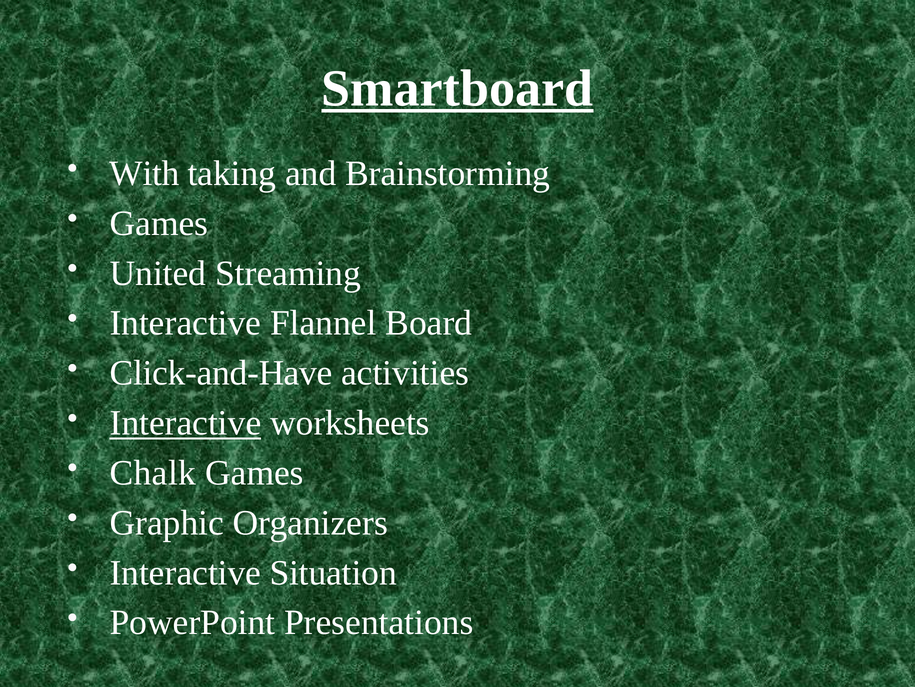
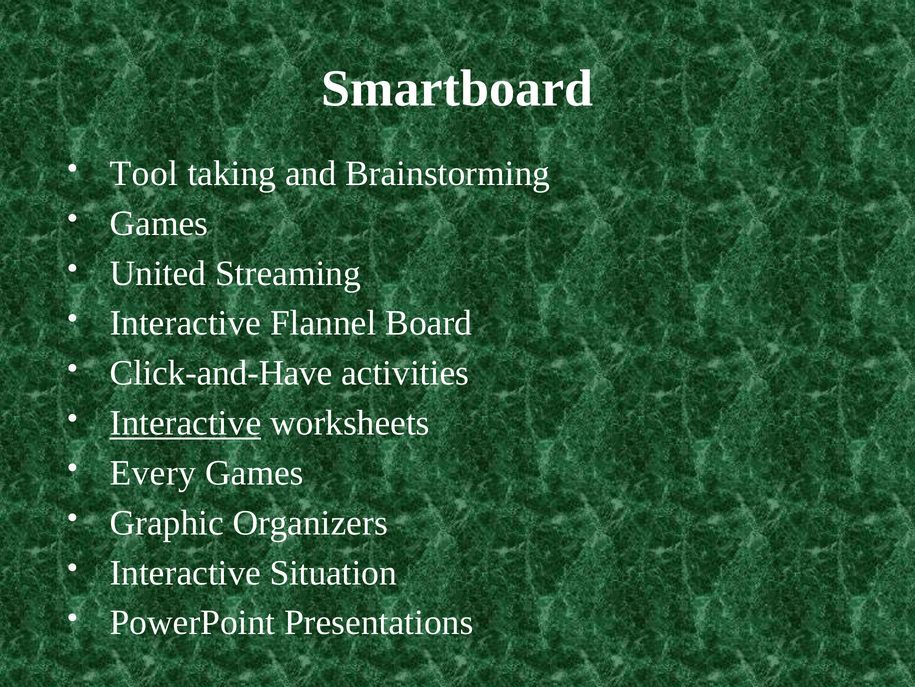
Smartboard underline: present -> none
With: With -> Tool
Chalk: Chalk -> Every
